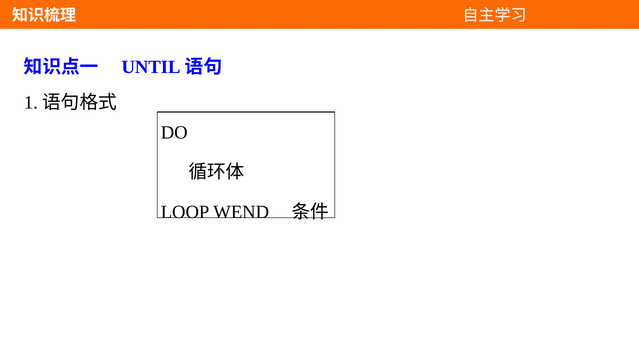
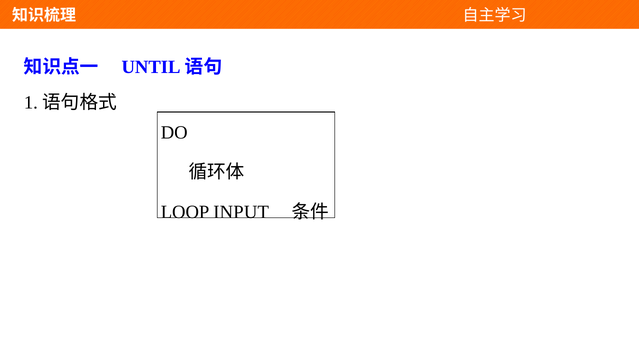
WEND: WEND -> INPUT
